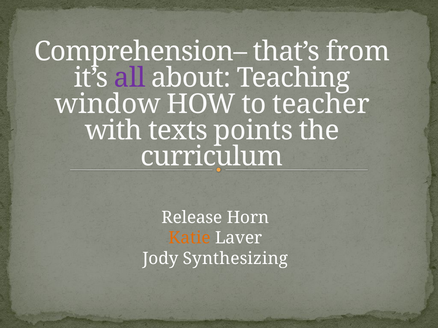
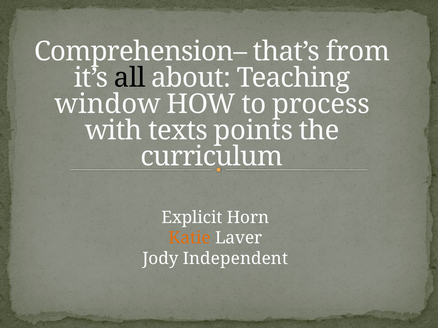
all colour: purple -> black
teacher: teacher -> process
Release: Release -> Explicit
Synthesizing: Synthesizing -> Independent
